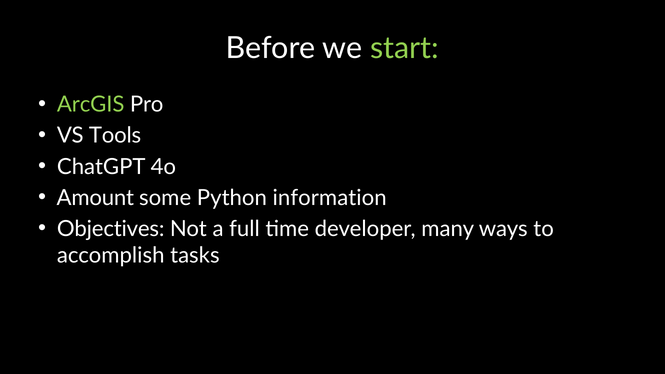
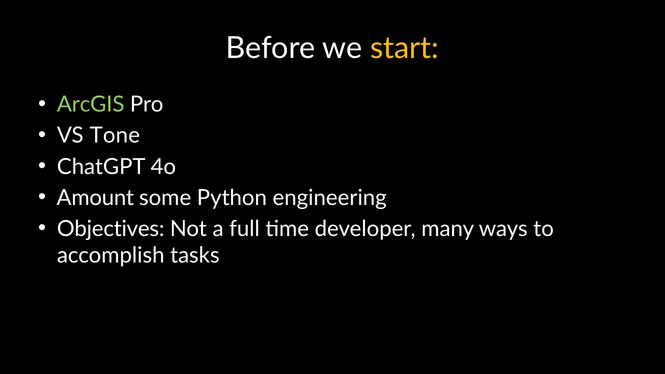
start colour: light green -> yellow
Tools: Tools -> Tone
information: information -> engineering
